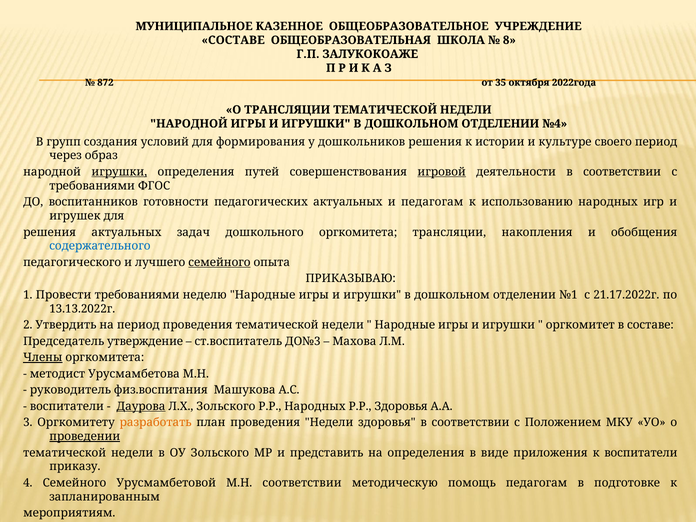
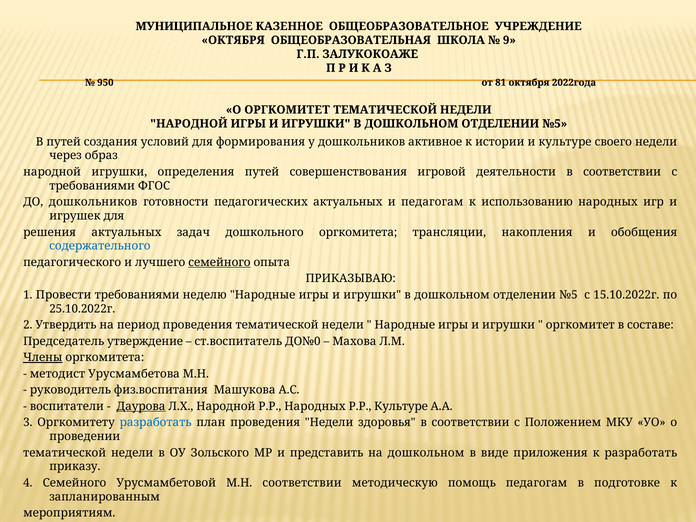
СОСТАВЕ at (233, 40): СОСТАВЕ -> ОКТЯБРЯ
8: 8 -> 9
872: 872 -> 950
35: 35 -> 81
О ТРАНСЛЯЦИИ: ТРАНСЛЯЦИИ -> ОРГКОМИТЕТ
№4 at (555, 124): №4 -> №5
В групп: групп -> путей
дошкольников решения: решения -> активное
своего период: период -> недели
игрушки at (119, 172) underline: present -> none
игровой underline: present -> none
ДО воспитанников: воспитанников -> дошкольников
№1 at (569, 295): №1 -> №5
21.17.2022г: 21.17.2022г -> 15.10.2022г
13.13.2022г: 13.13.2022г -> 25.10.2022г
ДО№3: ДО№3 -> ДО№0
Л.Х Зольского: Зольского -> Народной
Р.Р Здоровья: Здоровья -> Культуре
разработать at (156, 423) colour: orange -> blue
проведении underline: present -> none
на определения: определения -> дошкольном
к воспитатели: воспитатели -> разработать
